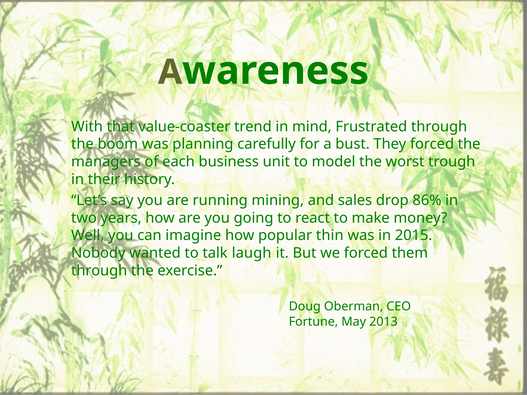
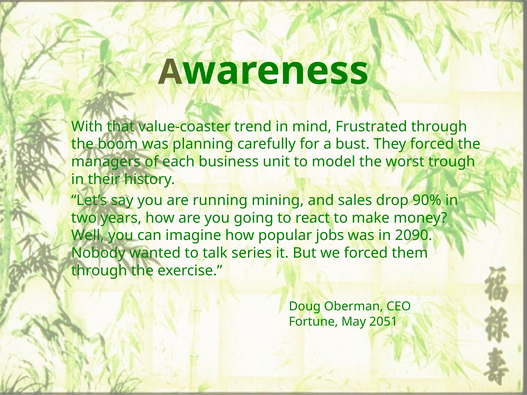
86%: 86% -> 90%
thin: thin -> jobs
2015: 2015 -> 2090
laugh: laugh -> series
2013: 2013 -> 2051
